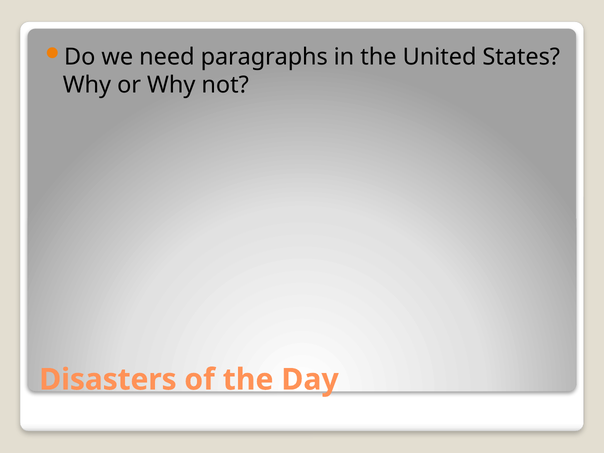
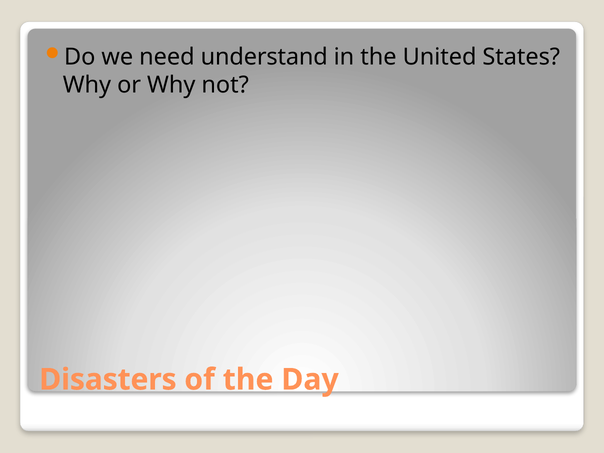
paragraphs: paragraphs -> understand
